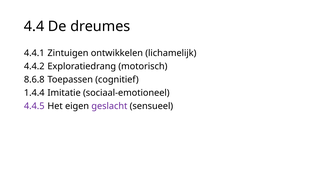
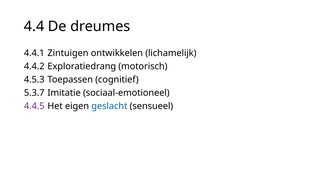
8.6.8: 8.6.8 -> 4.5.3
1.4.4: 1.4.4 -> 5.3.7
geslacht colour: purple -> blue
